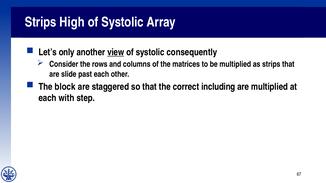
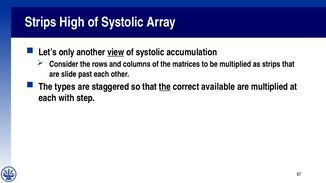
consequently: consequently -> accumulation
block: block -> types
the at (165, 87) underline: none -> present
including: including -> available
